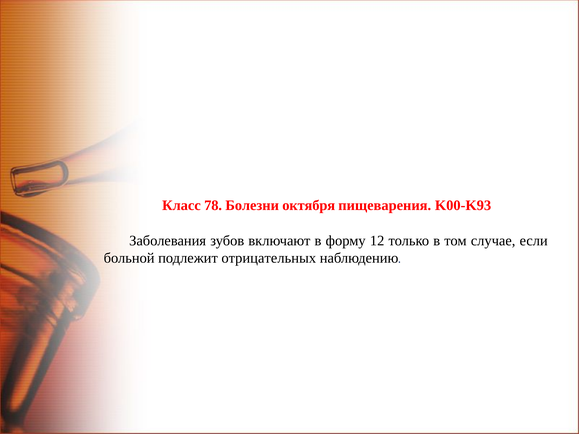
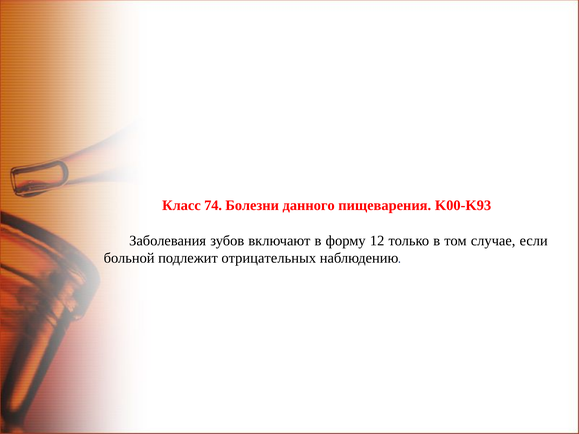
78: 78 -> 74
октября: октября -> данного
